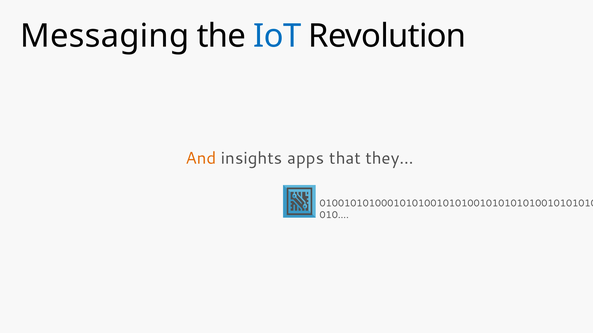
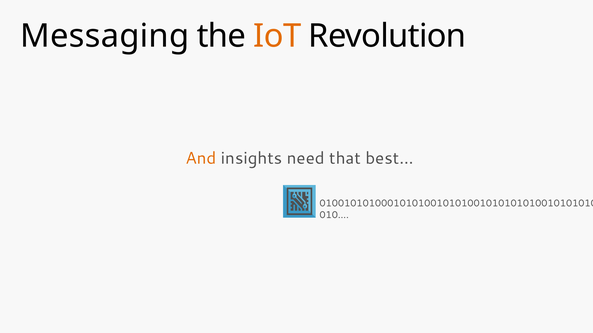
IoT colour: blue -> orange
apps: apps -> need
they…: they… -> best…
